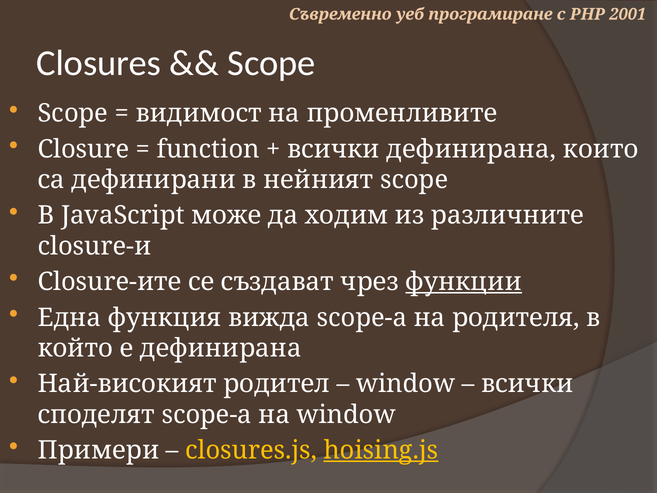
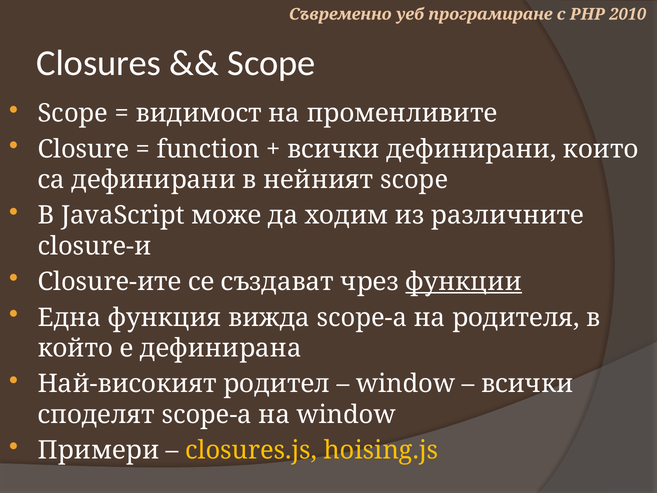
2001: 2001 -> 2010
всички дефинирана: дефинирана -> дефинирани
hoising.js underline: present -> none
